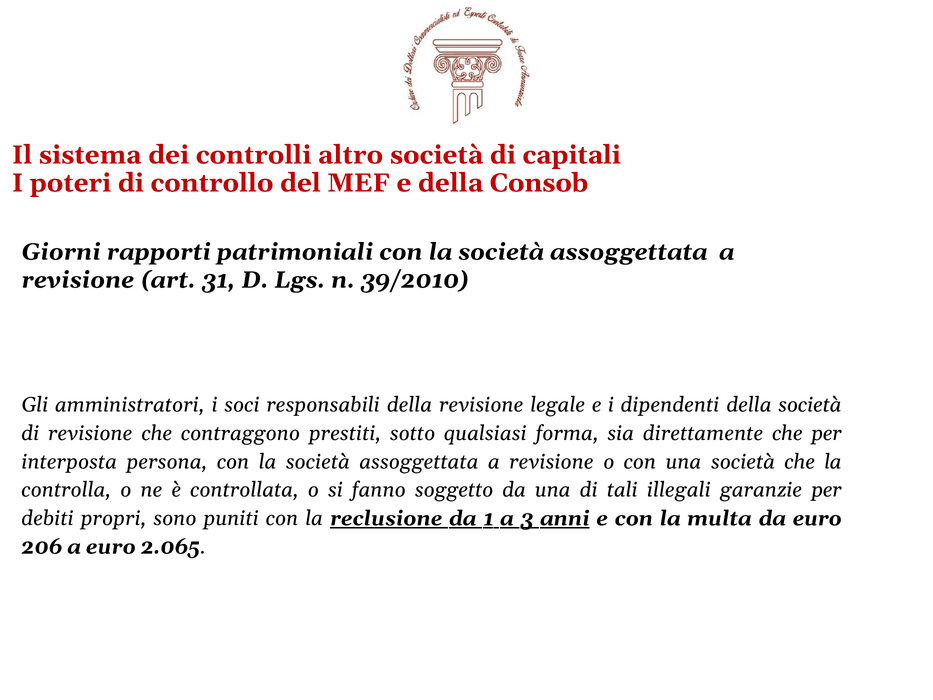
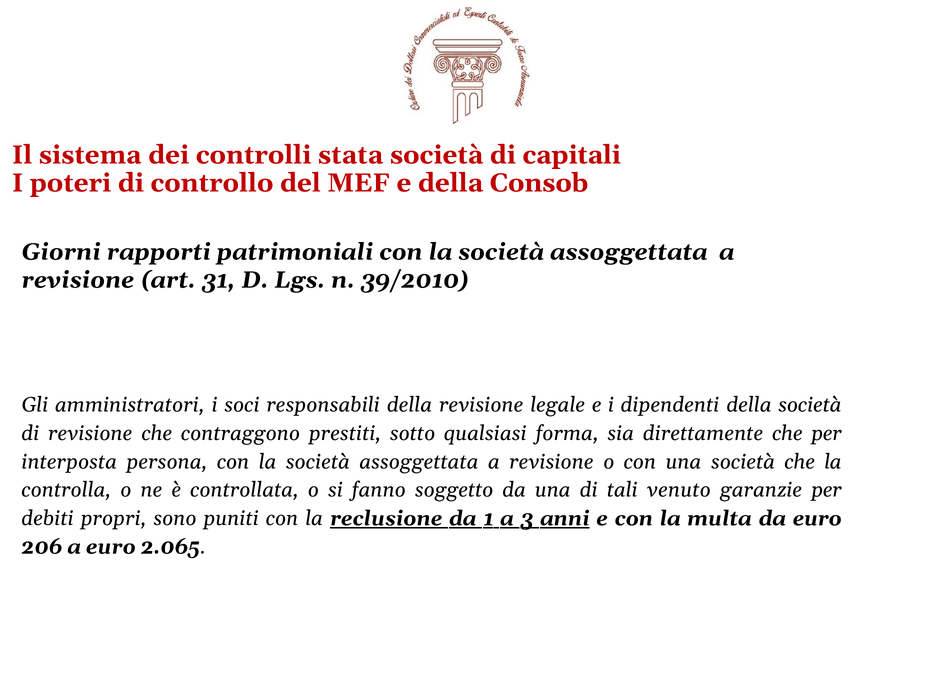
altro: altro -> stata
illegali: illegali -> venuto
